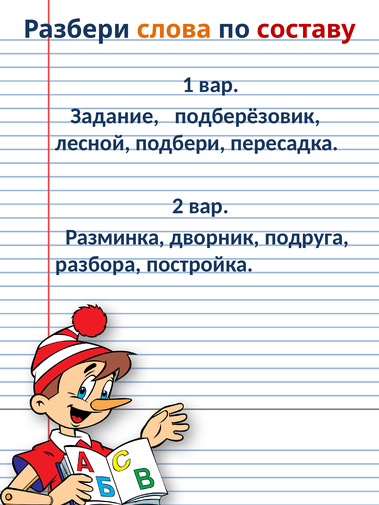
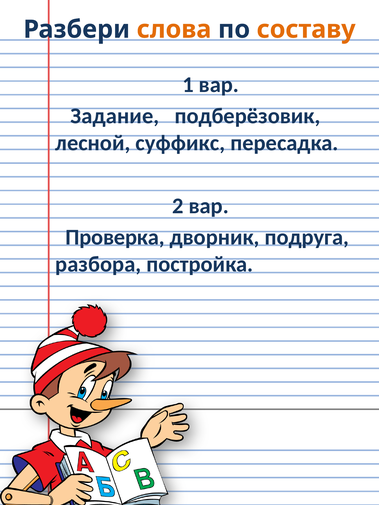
составу colour: red -> orange
подбери: подбери -> суффикс
Разминка: Разминка -> Проверка
